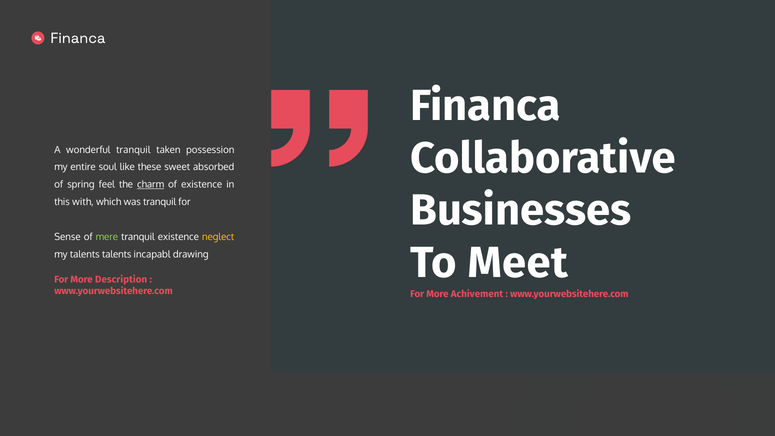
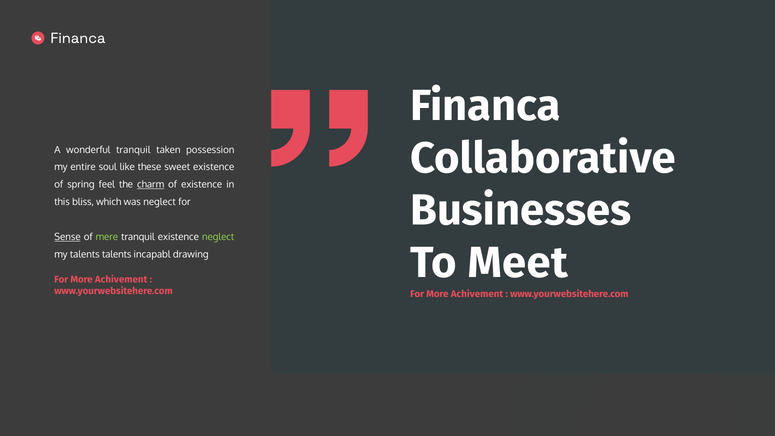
sweet absorbed: absorbed -> existence
with: with -> bliss
was tranquil: tranquil -> neglect
Sense underline: none -> present
neglect at (218, 237) colour: yellow -> light green
Description at (121, 279): Description -> Achivement
